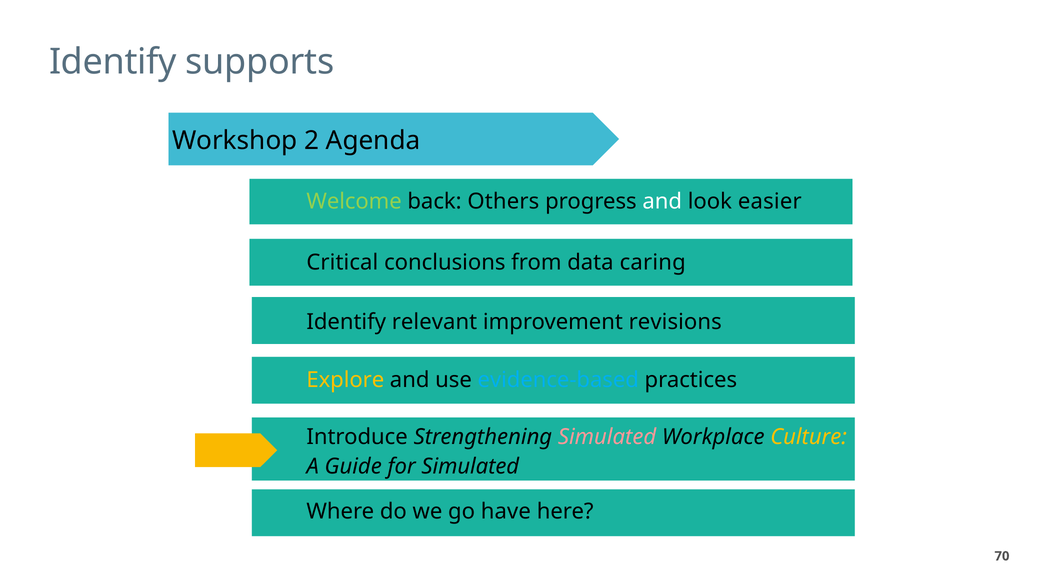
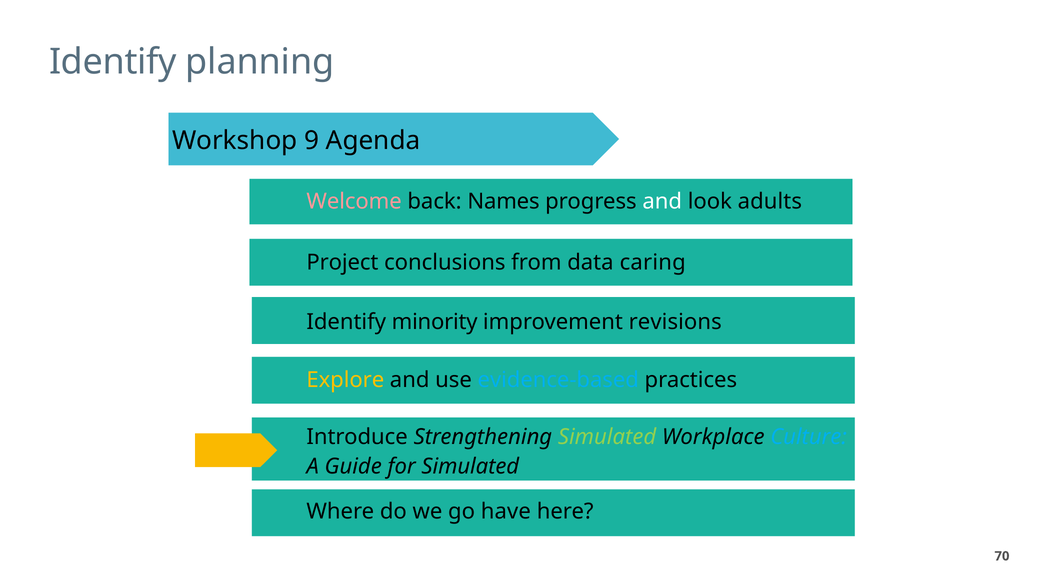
supports: supports -> planning
2: 2 -> 9
Welcome colour: light green -> pink
Others: Others -> Names
easier: easier -> adults
Critical: Critical -> Project
relevant: relevant -> minority
Simulated at (607, 437) colour: pink -> light green
Culture colour: yellow -> light blue
